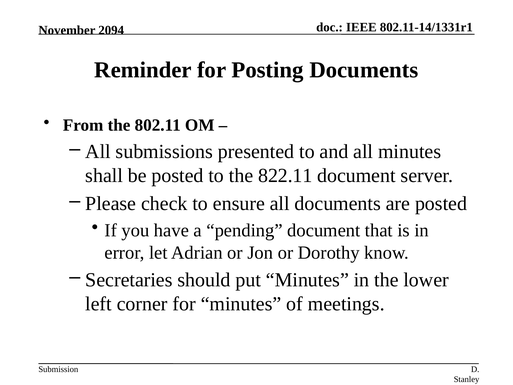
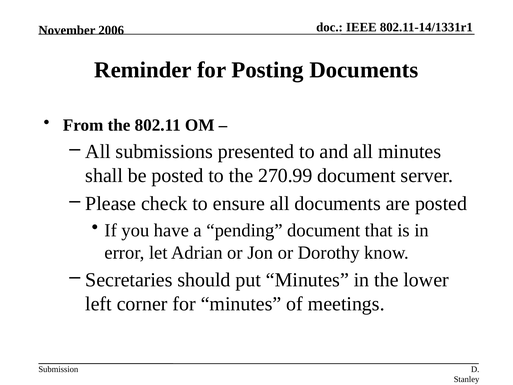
2094: 2094 -> 2006
822.11: 822.11 -> 270.99
